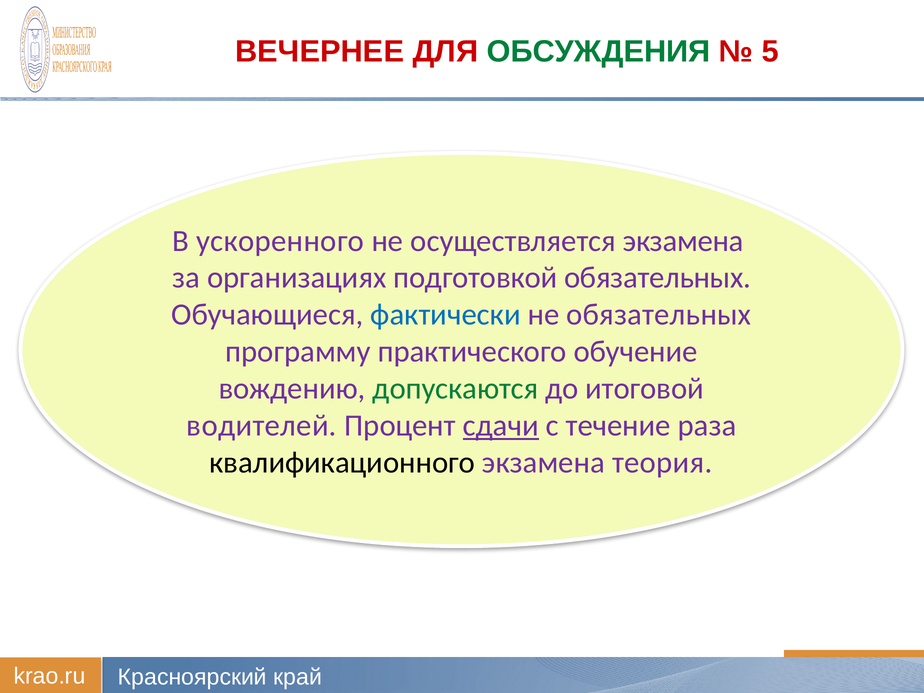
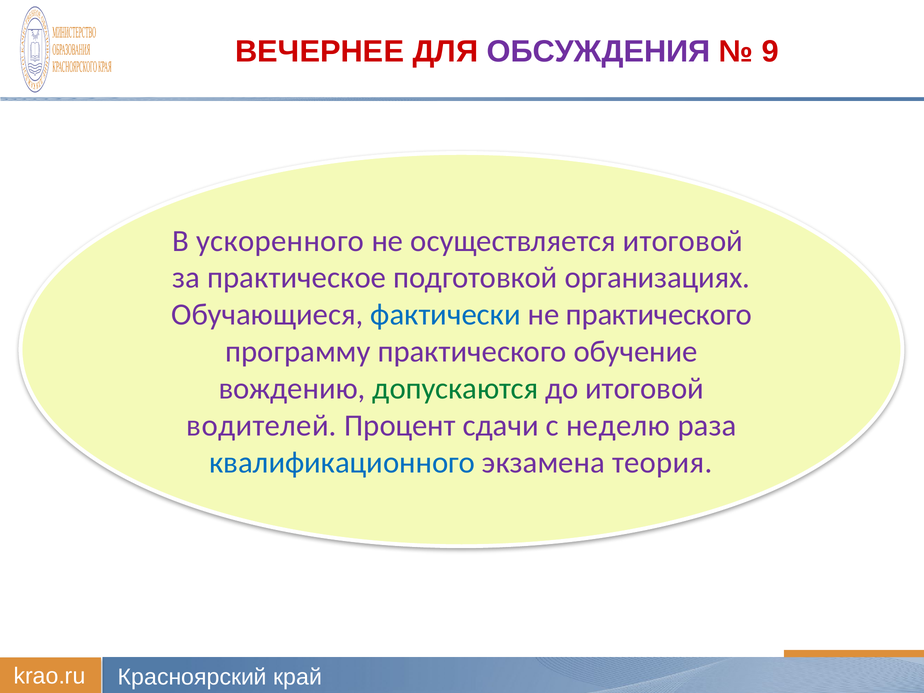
ОБСУЖДЕНИЯ colour: green -> purple
5: 5 -> 9
осуществляется экзамена: экзамена -> итоговой
организациях: организациях -> практическое
подготовкой обязательных: обязательных -> организациях
не обязательных: обязательных -> практического
сдачи underline: present -> none
течение: течение -> неделю
квалификационного colour: black -> blue
